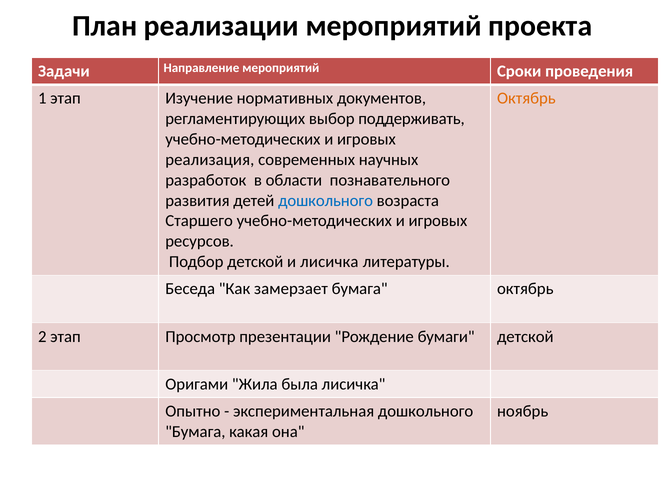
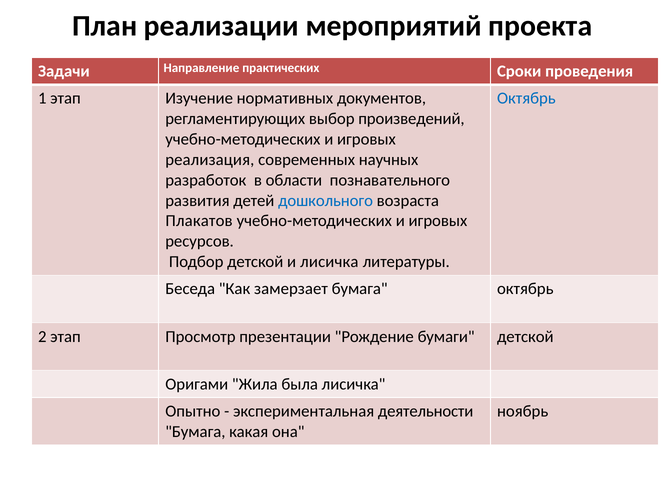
Направление мероприятий: мероприятий -> практических
Октябрь at (526, 98) colour: orange -> blue
поддерживать: поддерживать -> произведений
Старшего: Старшего -> Плакатов
экспериментальная дошкольного: дошкольного -> деятельности
